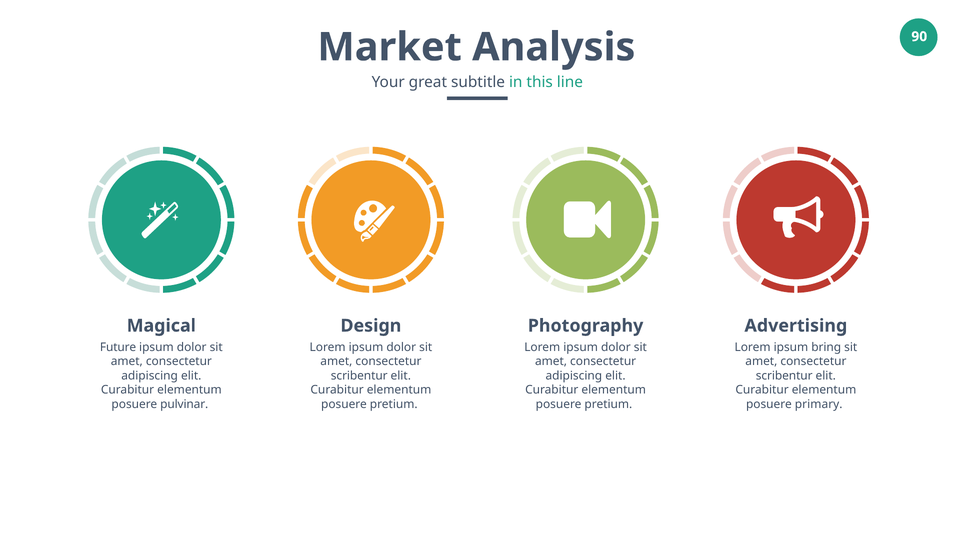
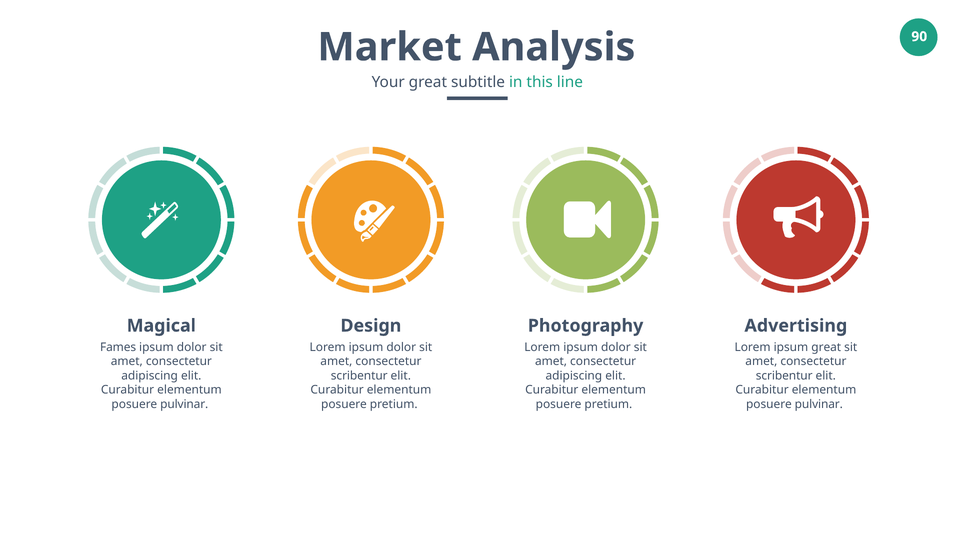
Future: Future -> Fames
ipsum bring: bring -> great
primary at (819, 404): primary -> pulvinar
